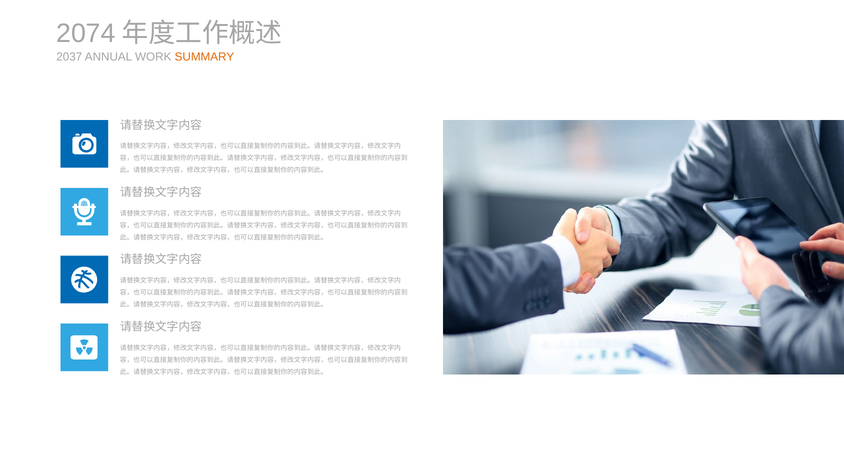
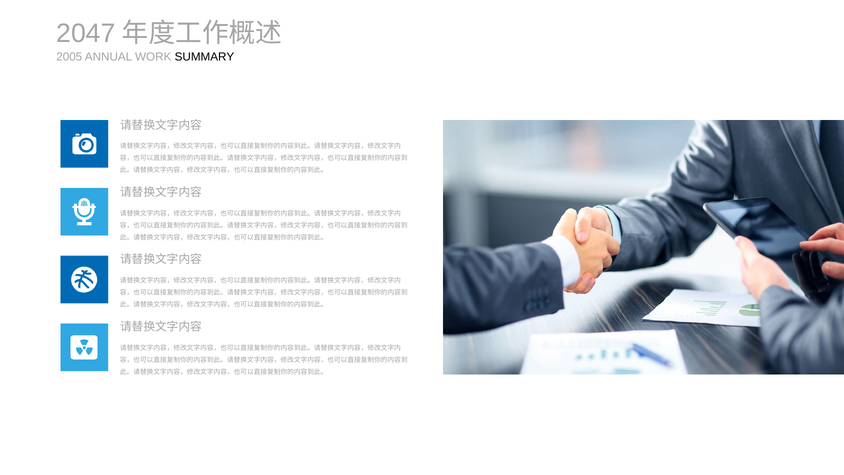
2074: 2074 -> 2047
2037: 2037 -> 2005
SUMMARY colour: orange -> black
